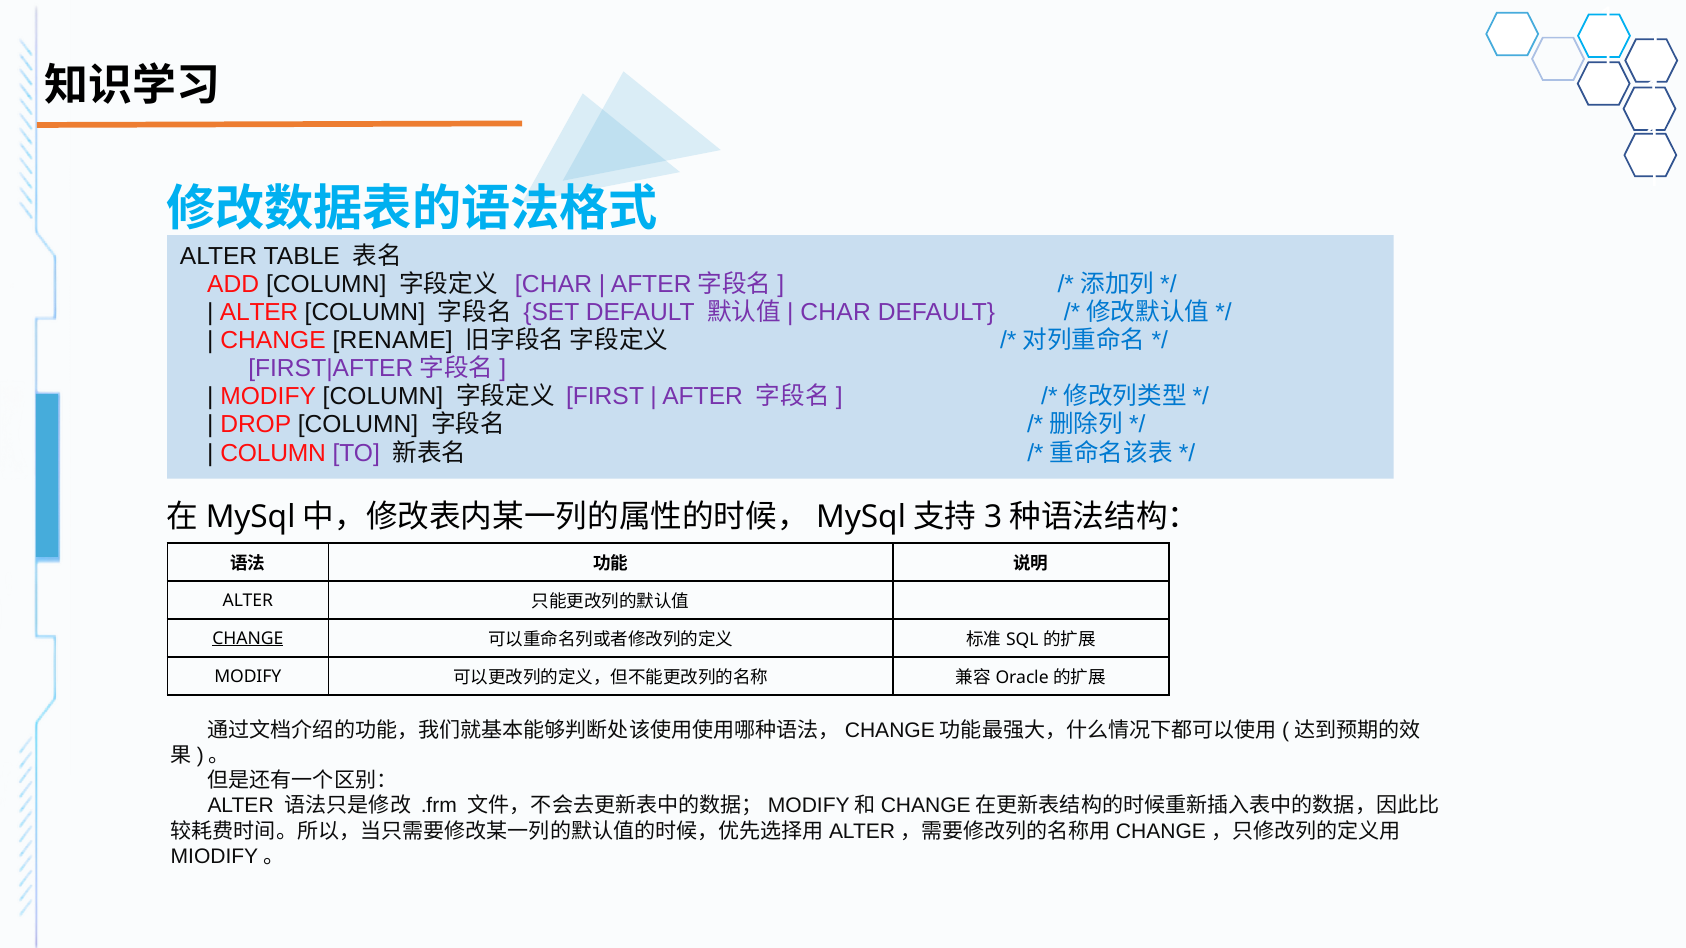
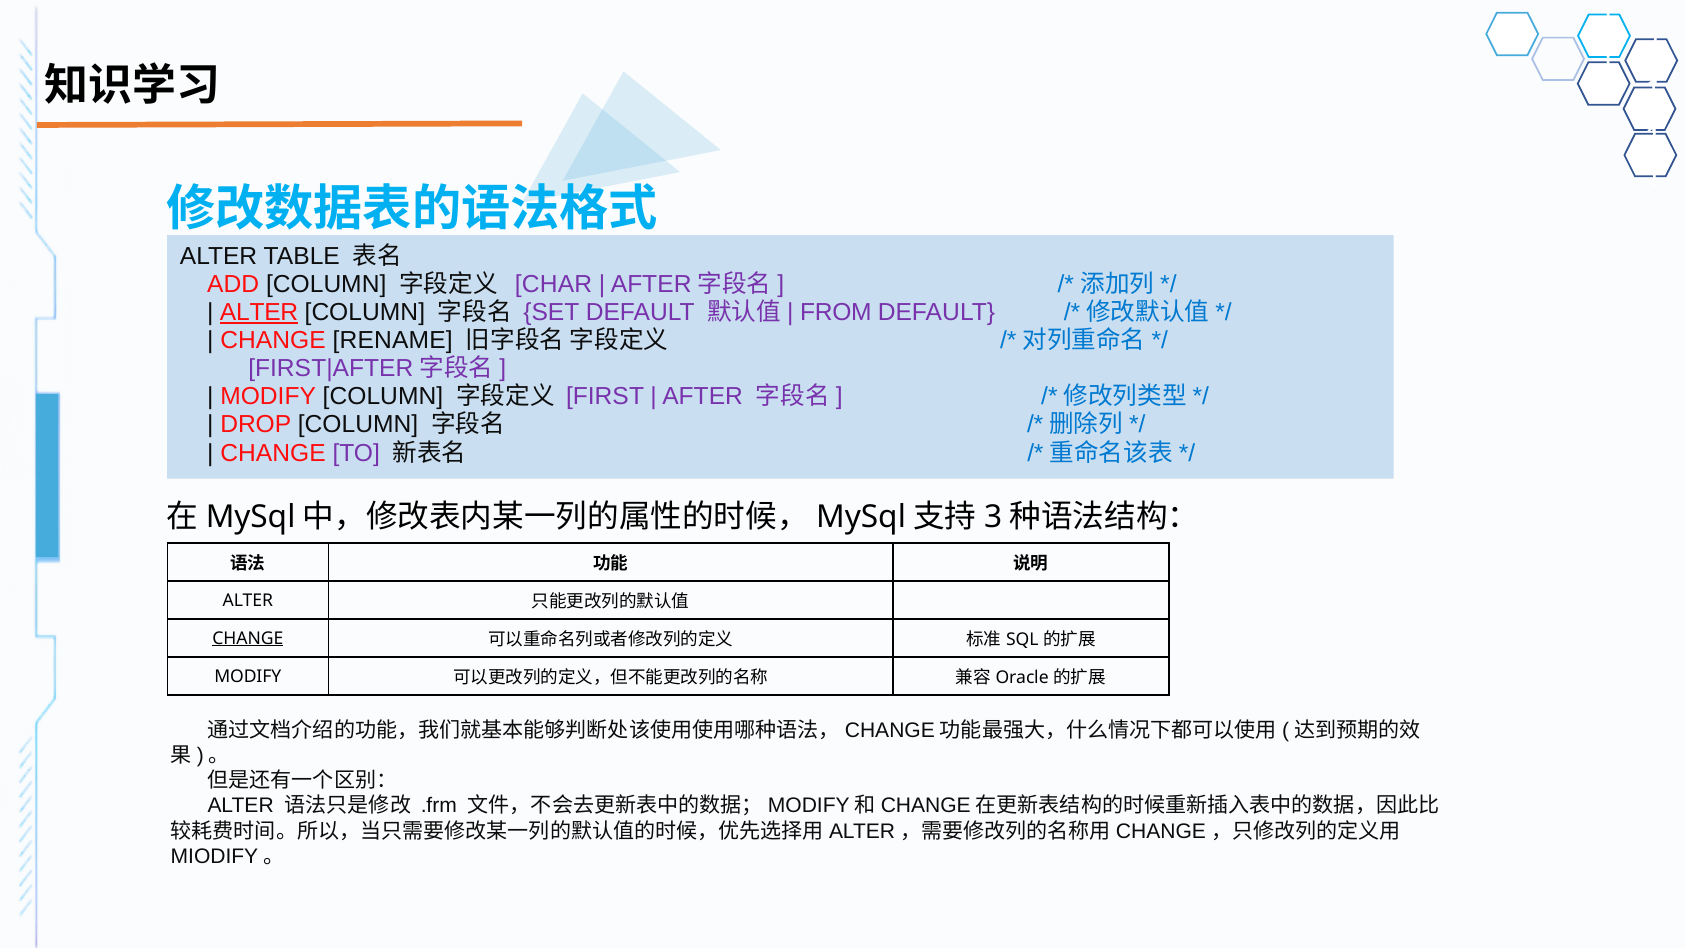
ALTER at (259, 313) underline: none -> present
CHAR at (836, 313): CHAR -> FROM
COLUMN at (273, 453): COLUMN -> CHANGE
